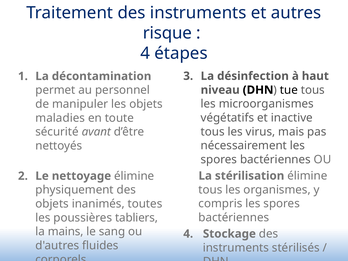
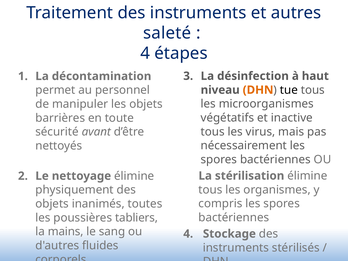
risque: risque -> saleté
DHN at (258, 90) colour: black -> orange
maladies: maladies -> barrières
